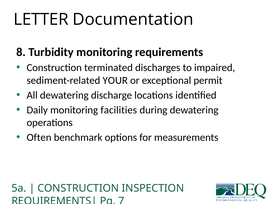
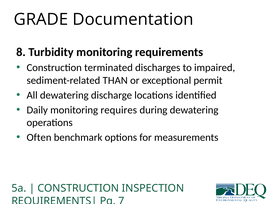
LETTER: LETTER -> GRADE
YOUR: YOUR -> THAN
facilities: facilities -> requires
